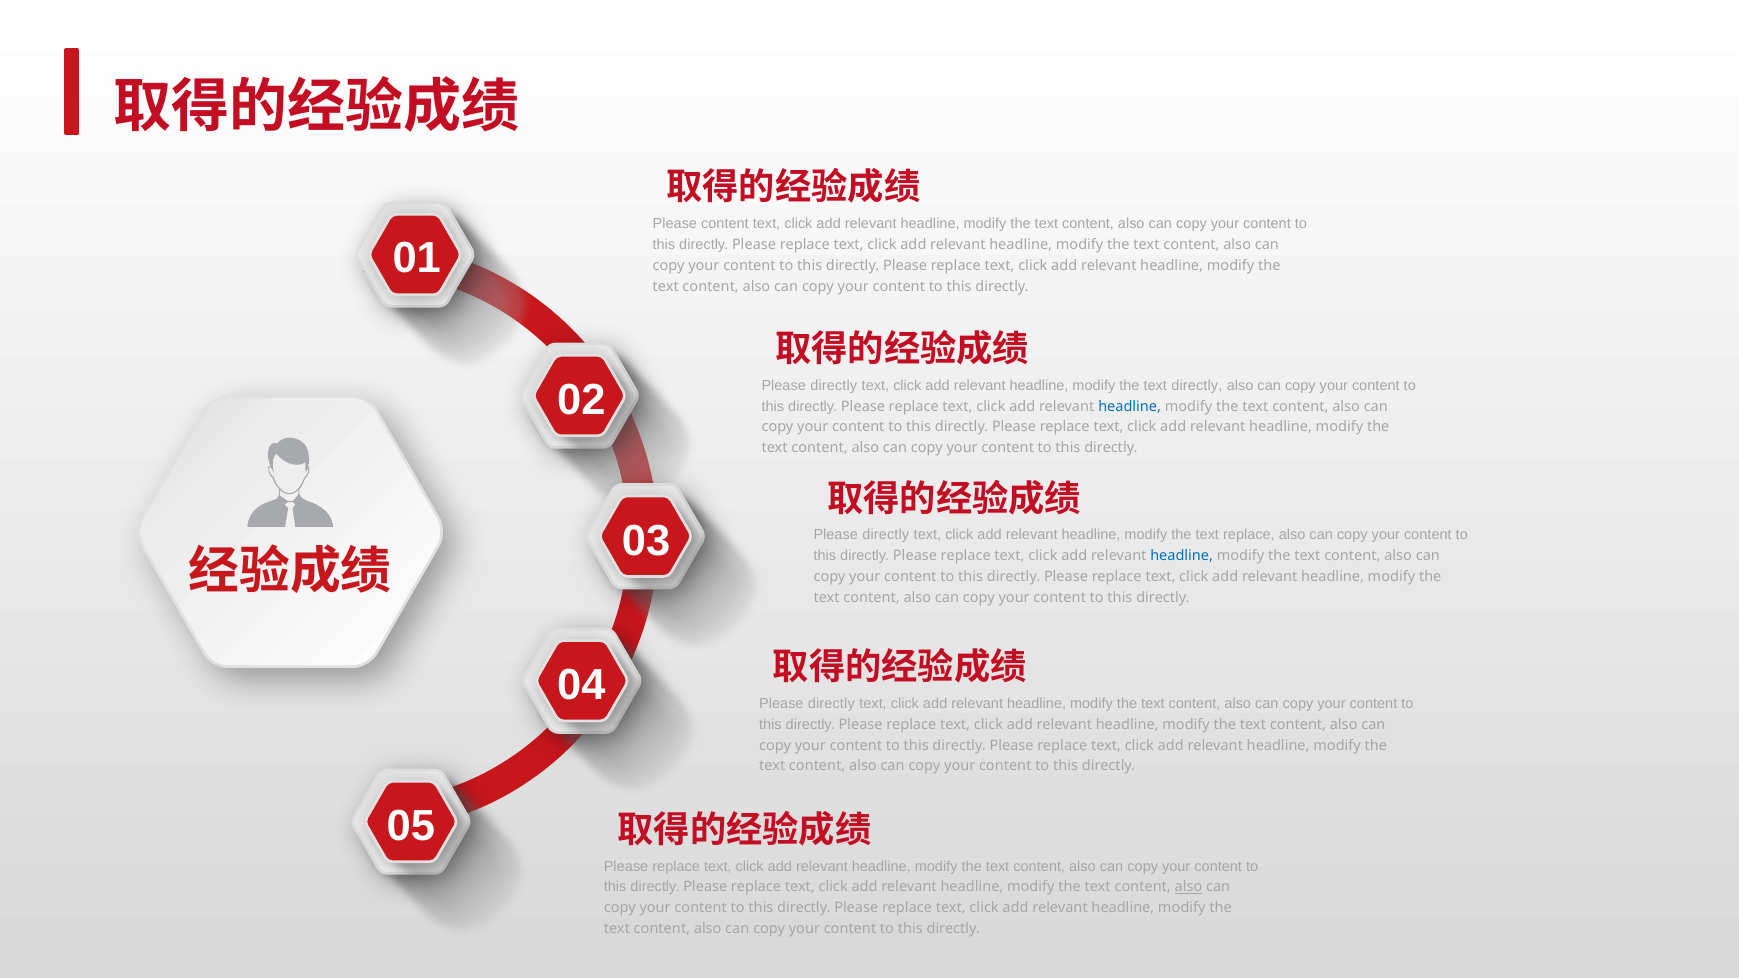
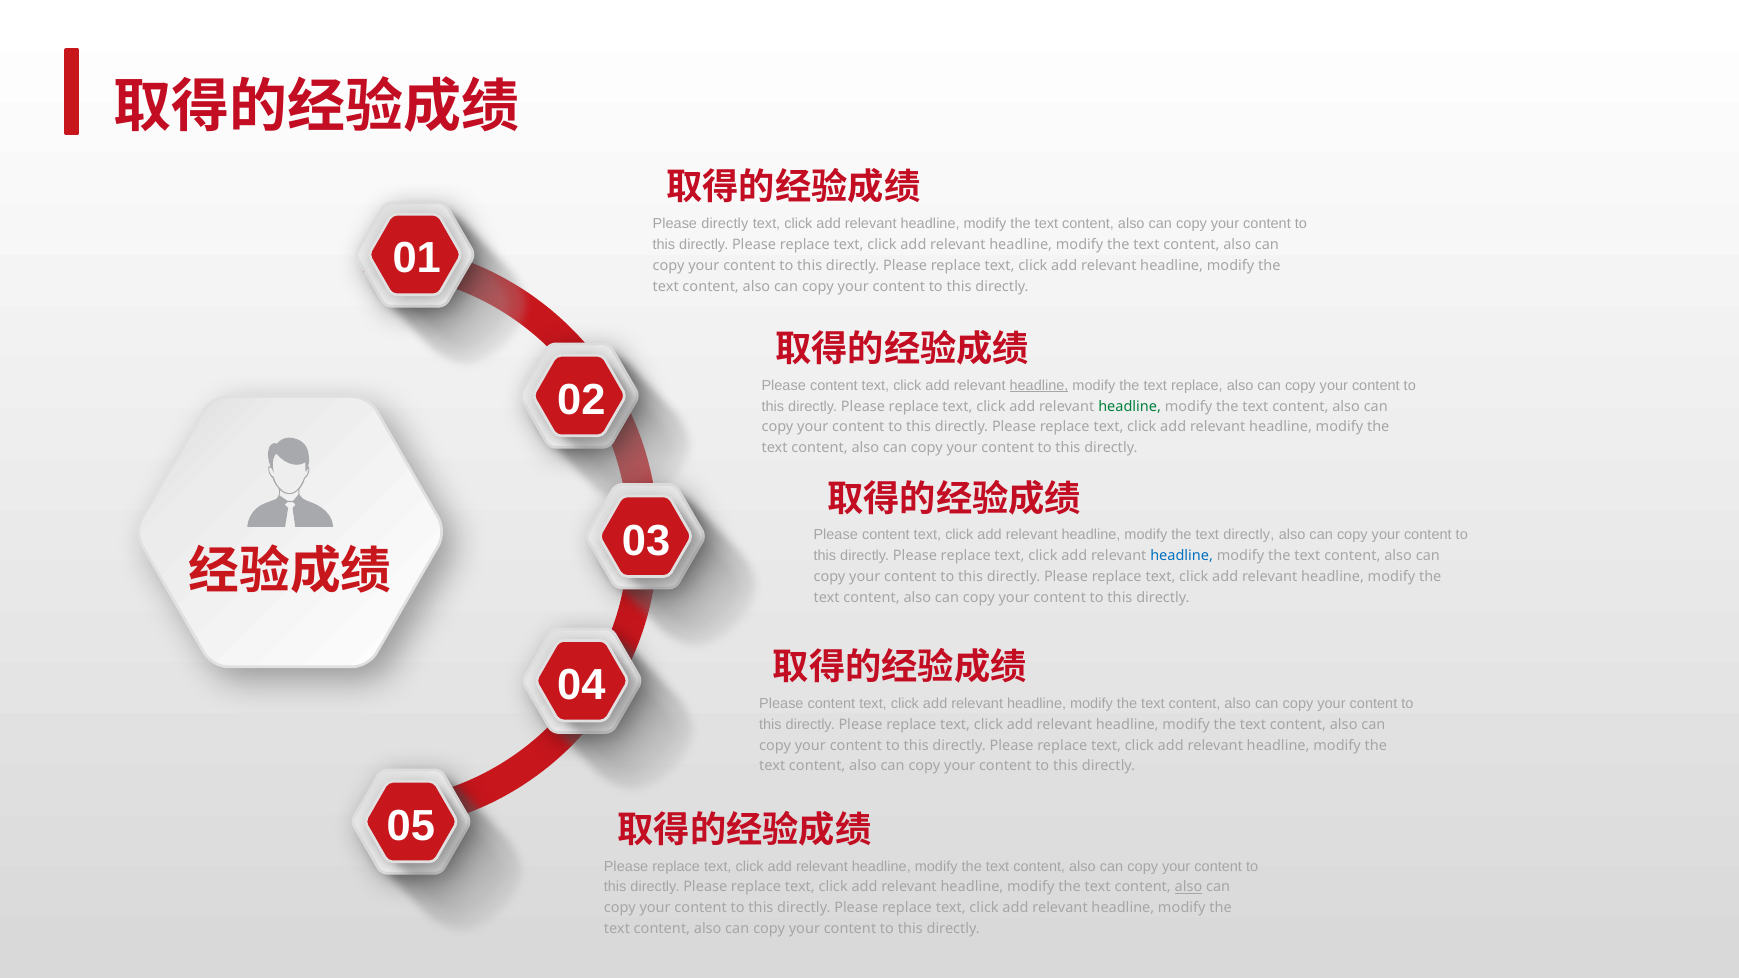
Please content: content -> directly
directly at (834, 386): directly -> content
headline at (1039, 386) underline: none -> present
text directly: directly -> replace
headline at (1130, 406) colour: blue -> green
directly at (886, 535): directly -> content
text replace: replace -> directly
directly at (831, 704): directly -> content
